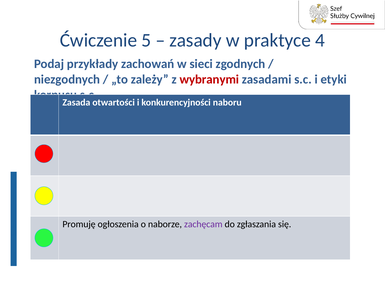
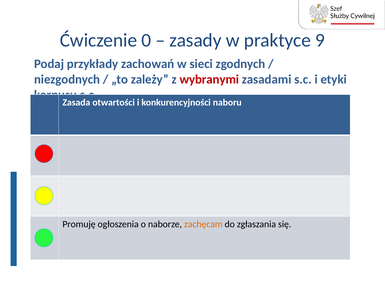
5: 5 -> 0
4: 4 -> 9
zachęcam colour: purple -> orange
